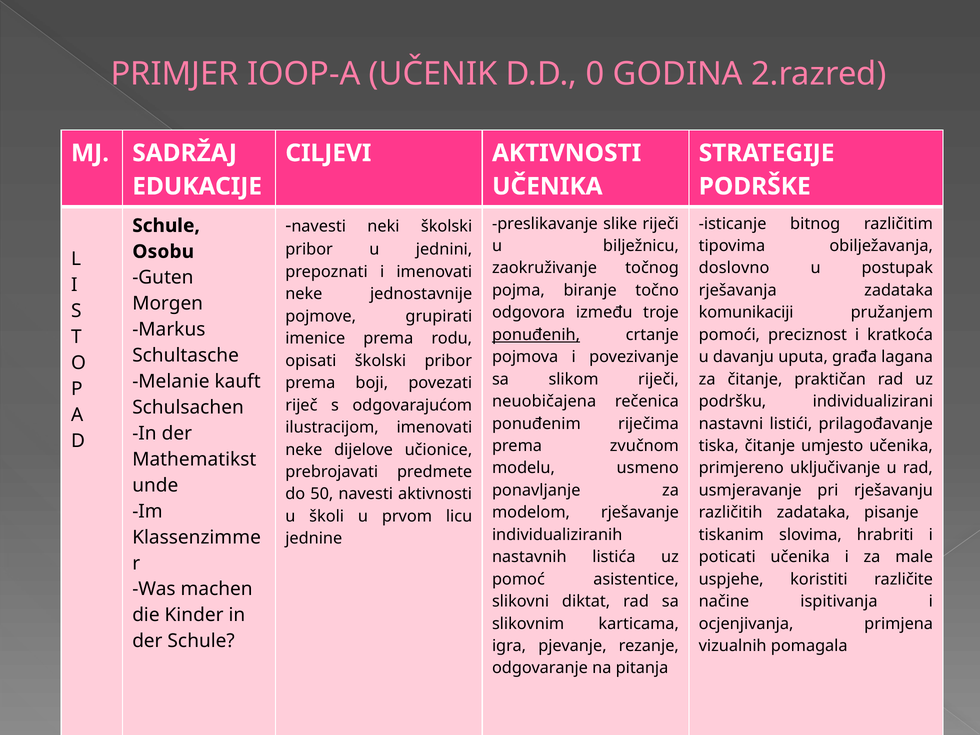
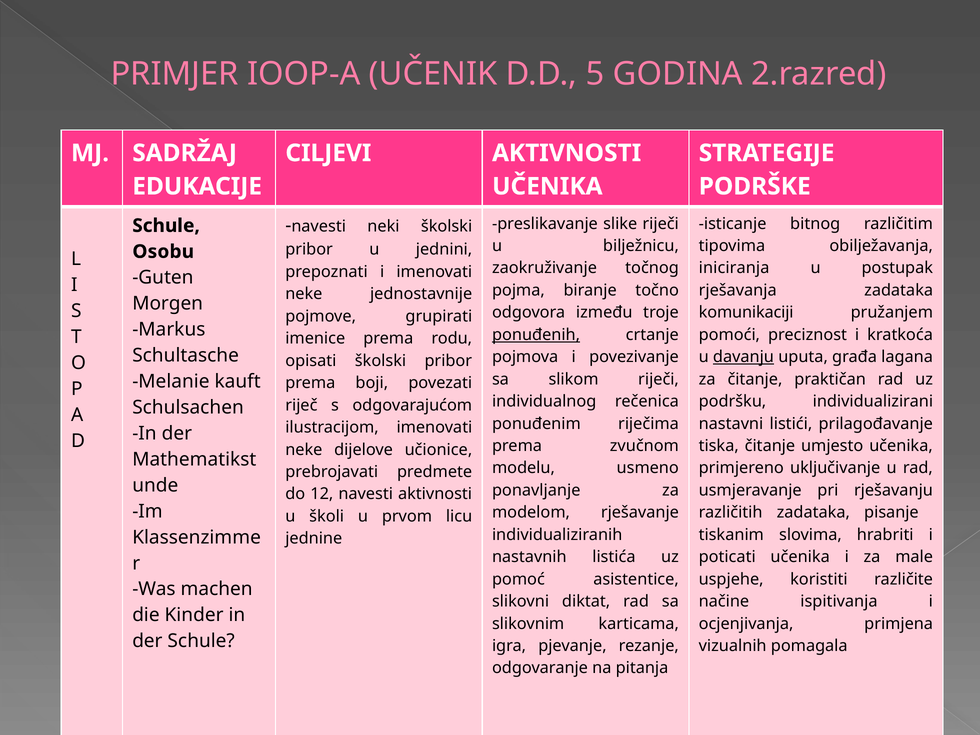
0: 0 -> 5
doslovno: doslovno -> iniciranja
davanju underline: none -> present
neuobičajena: neuobičajena -> individualnog
50: 50 -> 12
